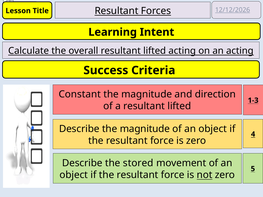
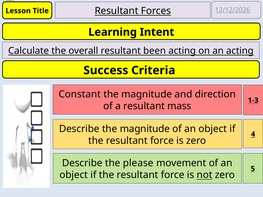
overall resultant lifted: lifted -> been
a resultant lifted: lifted -> mass
stored: stored -> please
